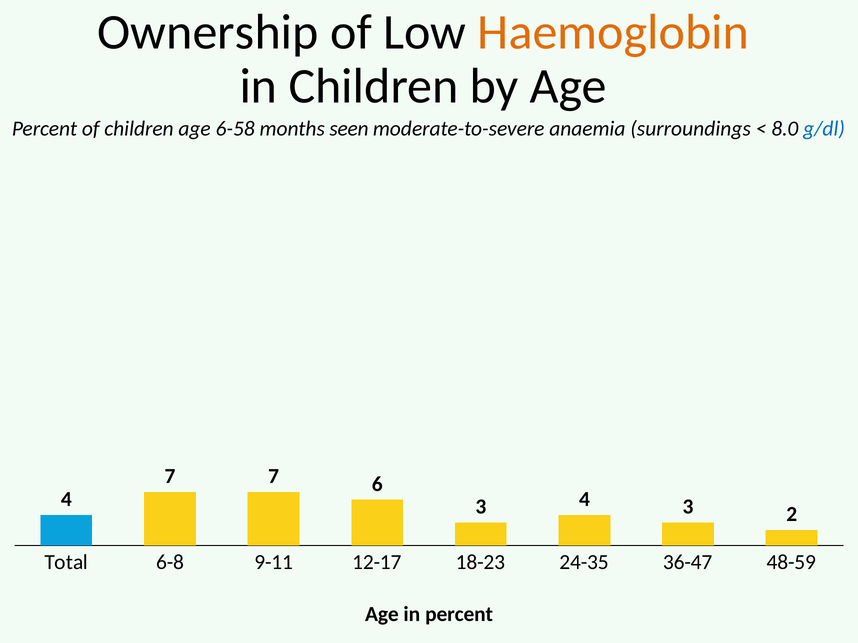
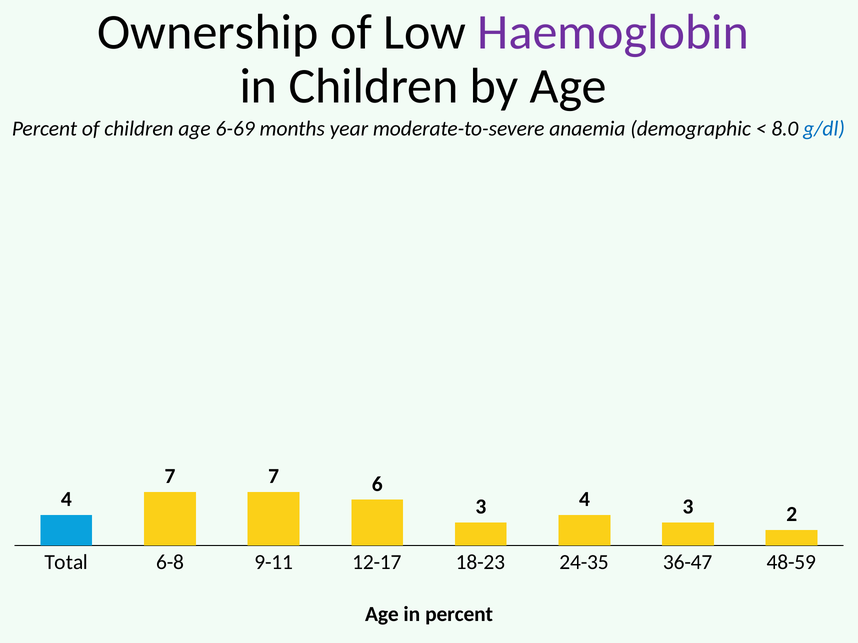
Haemoglobin colour: orange -> purple
6-58: 6-58 -> 6-69
seen: seen -> year
surroundings: surroundings -> demographic
